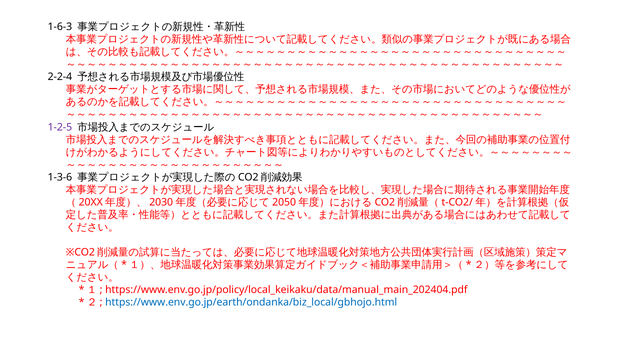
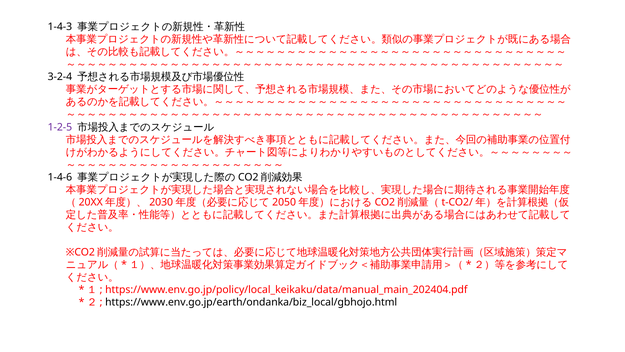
1-6-3: 1-6-3 -> 1-4-3
2-2-4: 2-2-4 -> 3-2-4
1-3-6: 1-3-6 -> 1-4-6
https://www.env.go.jp/earth/ondanka/biz_local/gbhojo.html colour: blue -> black
